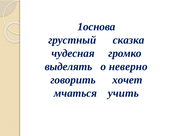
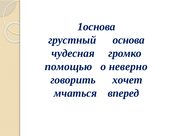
сказка: сказка -> основа
выделять: выделять -> помощью
учить: учить -> вперед
